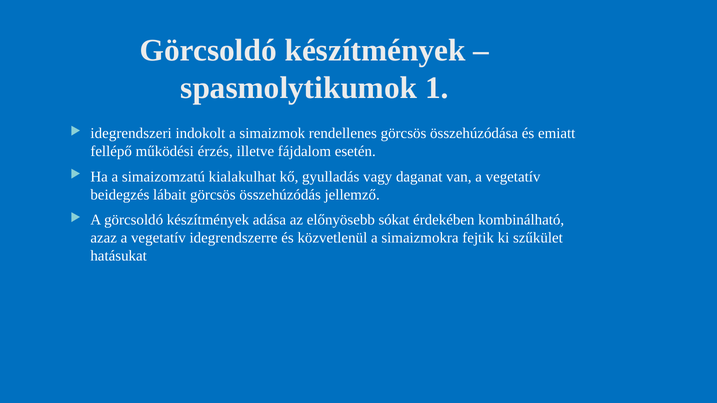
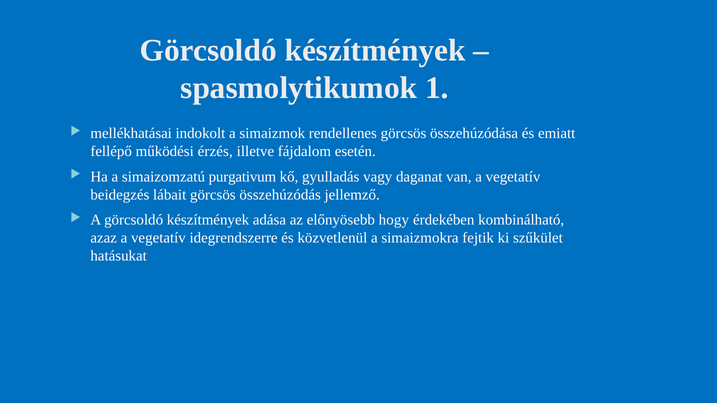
idegrendszeri: idegrendszeri -> mellékhatásai
kialakulhat: kialakulhat -> purgativum
sókat: sókat -> hogy
